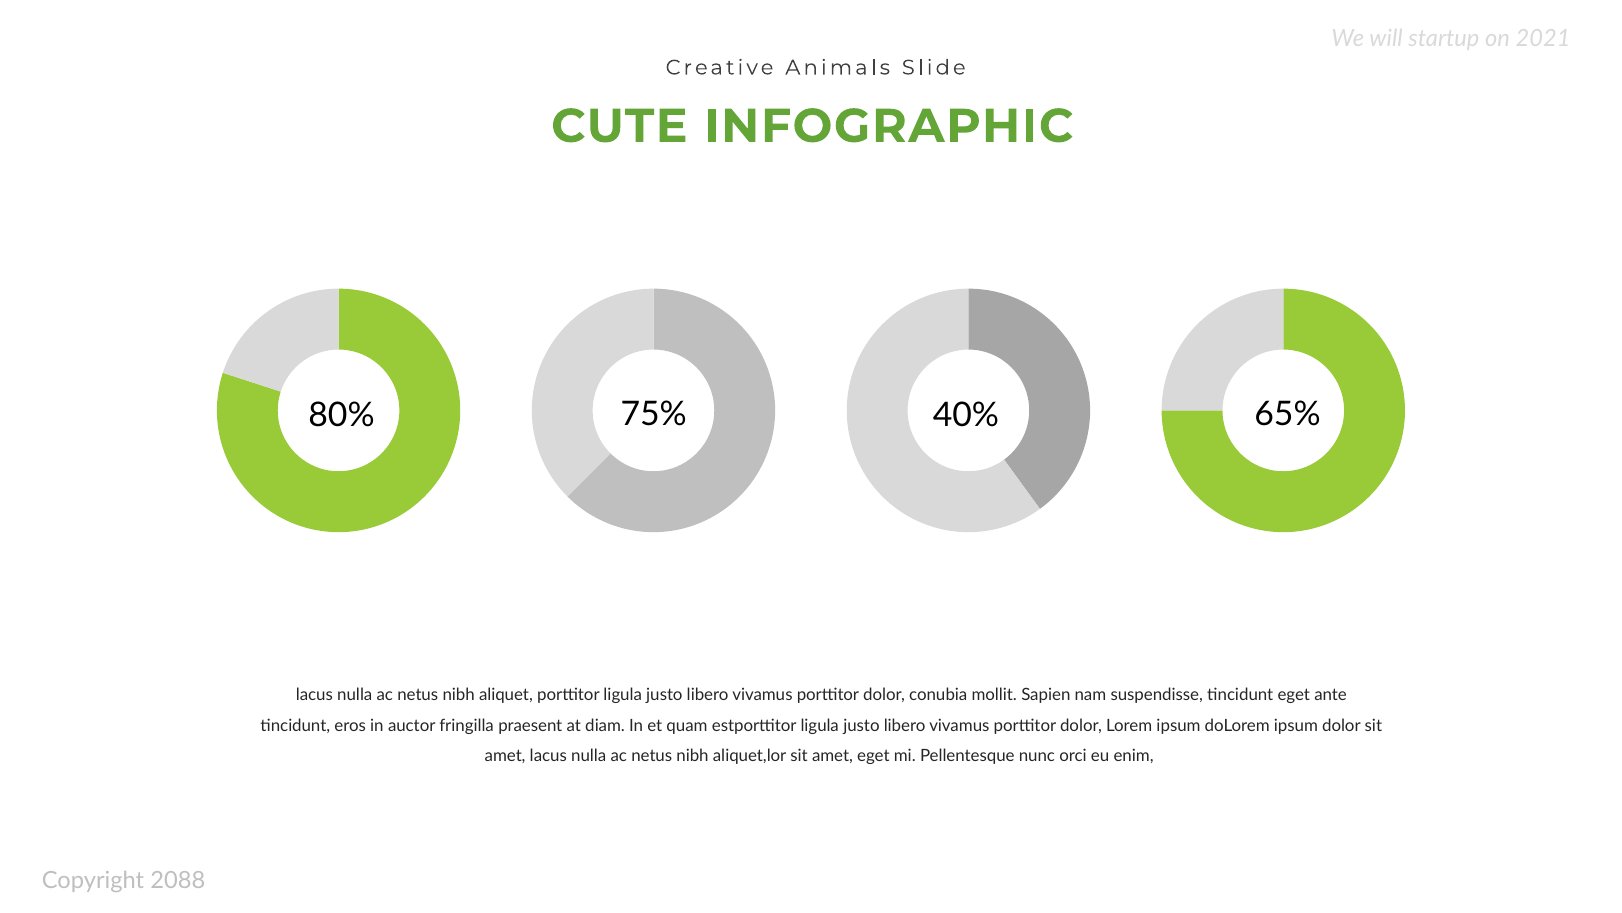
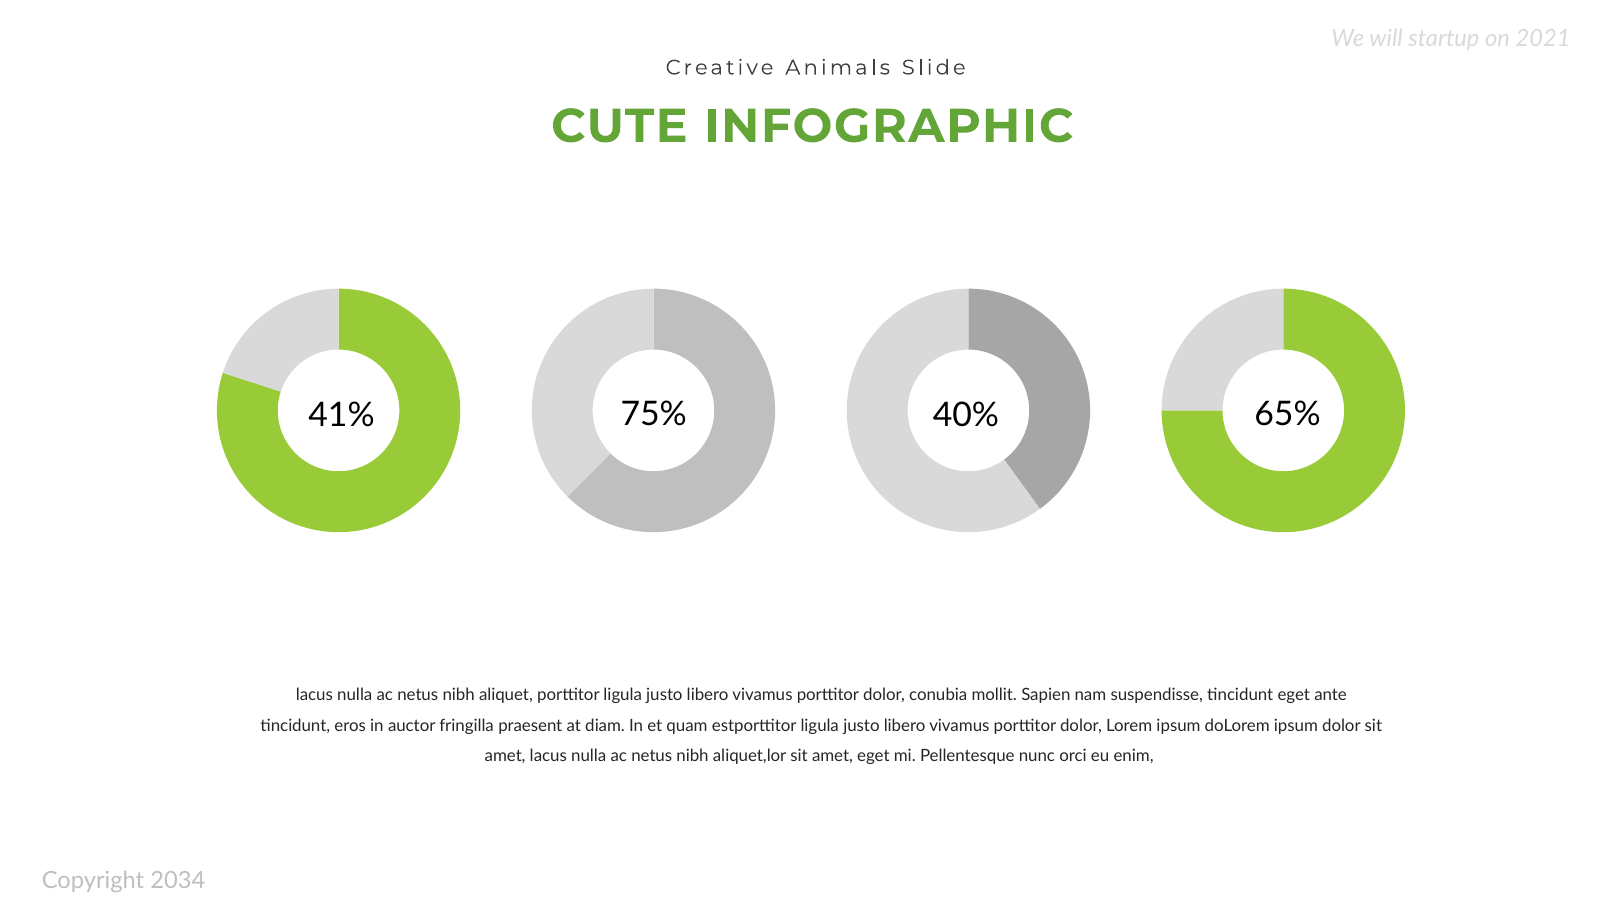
80%: 80% -> 41%
2088: 2088 -> 2034
